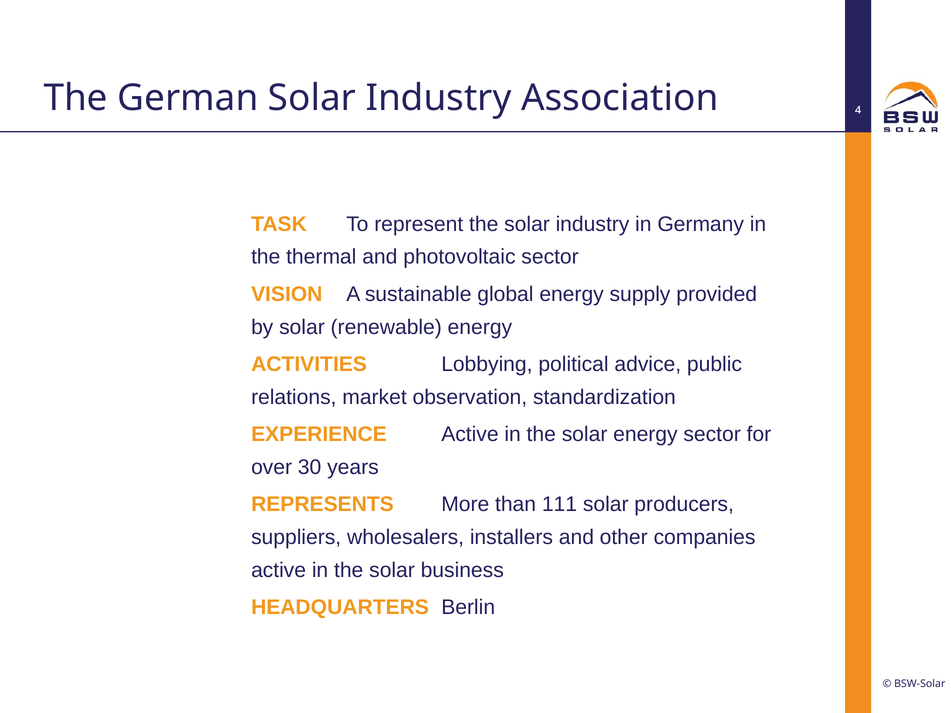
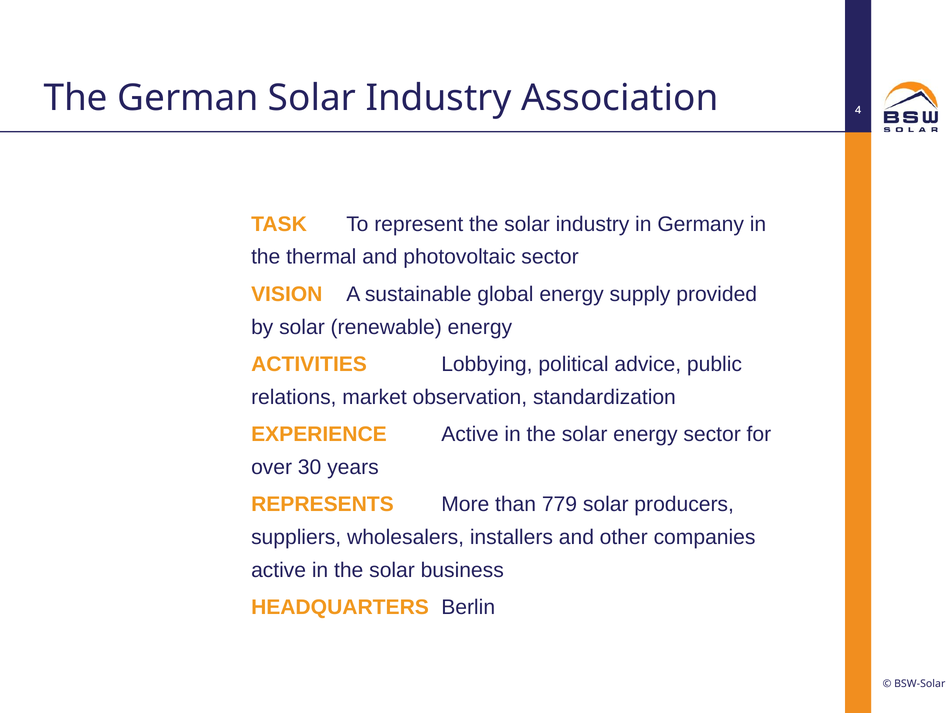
111: 111 -> 779
